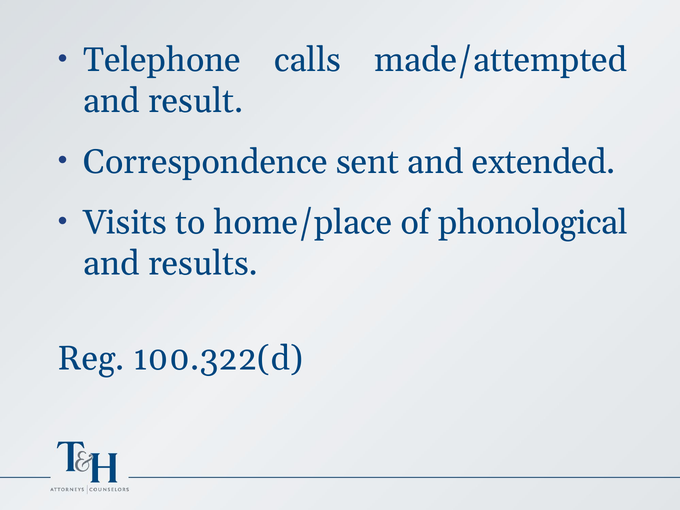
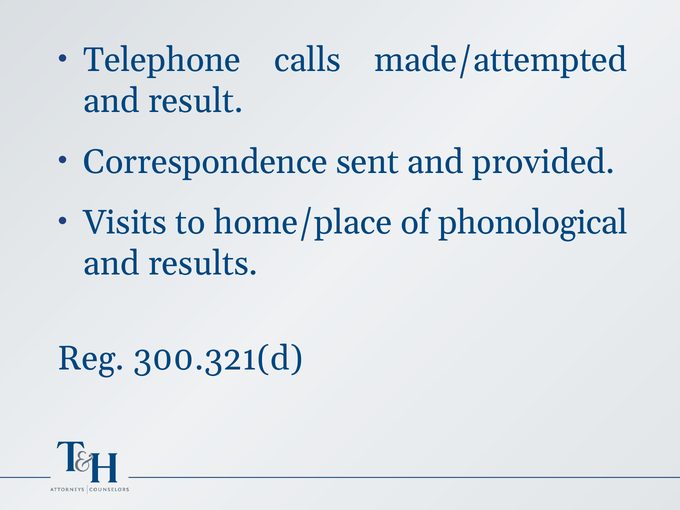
extended: extended -> provided
100.322(d: 100.322(d -> 300.321(d
